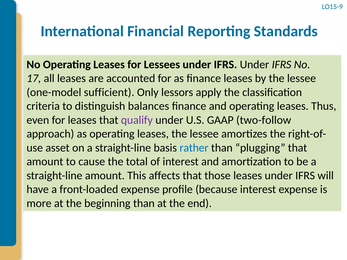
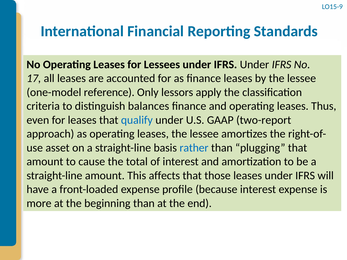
sufficient: sufficient -> reference
qualify colour: purple -> blue
two-follow: two-follow -> two-report
